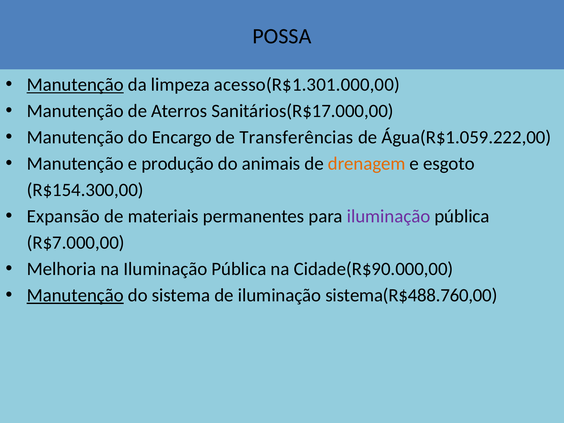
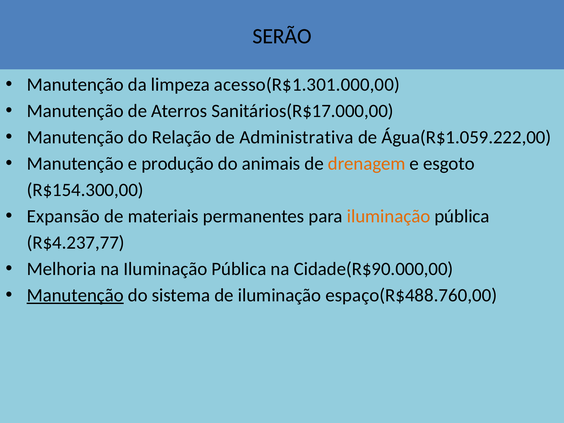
POSSA: POSSA -> SERÃO
Manutenção at (75, 85) underline: present -> none
Encargo: Encargo -> Relação
Transferências: Transferências -> Administrativa
iluminação at (389, 216) colour: purple -> orange
R$7.000,00: R$7.000,00 -> R$4.237,77
sistema(R$488.760,00: sistema(R$488.760,00 -> espaço(R$488.760,00
